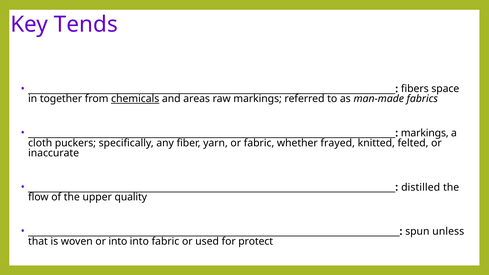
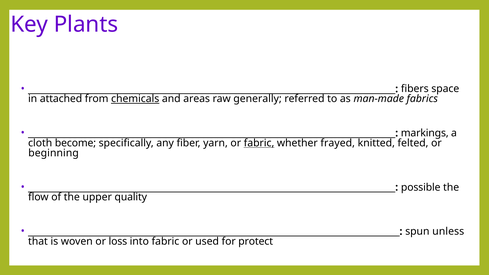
Tends: Tends -> Plants
together: together -> attached
raw markings: markings -> generally
puckers: puckers -> become
fabric at (259, 143) underline: none -> present
inaccurate: inaccurate -> beginning
distilled: distilled -> possible
or into: into -> loss
